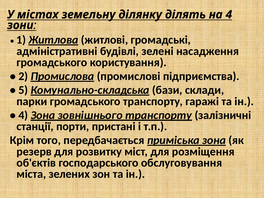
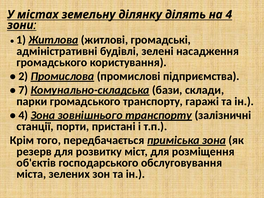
5: 5 -> 7
